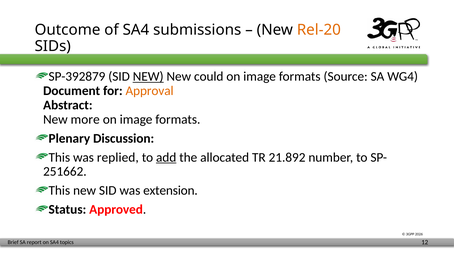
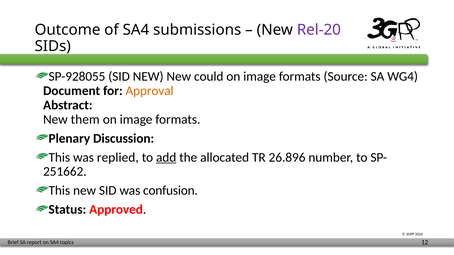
Rel-20 colour: orange -> purple
SP-392879: SP-392879 -> SP-928055
NEW at (148, 77) underline: present -> none
more: more -> them
21.892: 21.892 -> 26.896
extension: extension -> confusion
